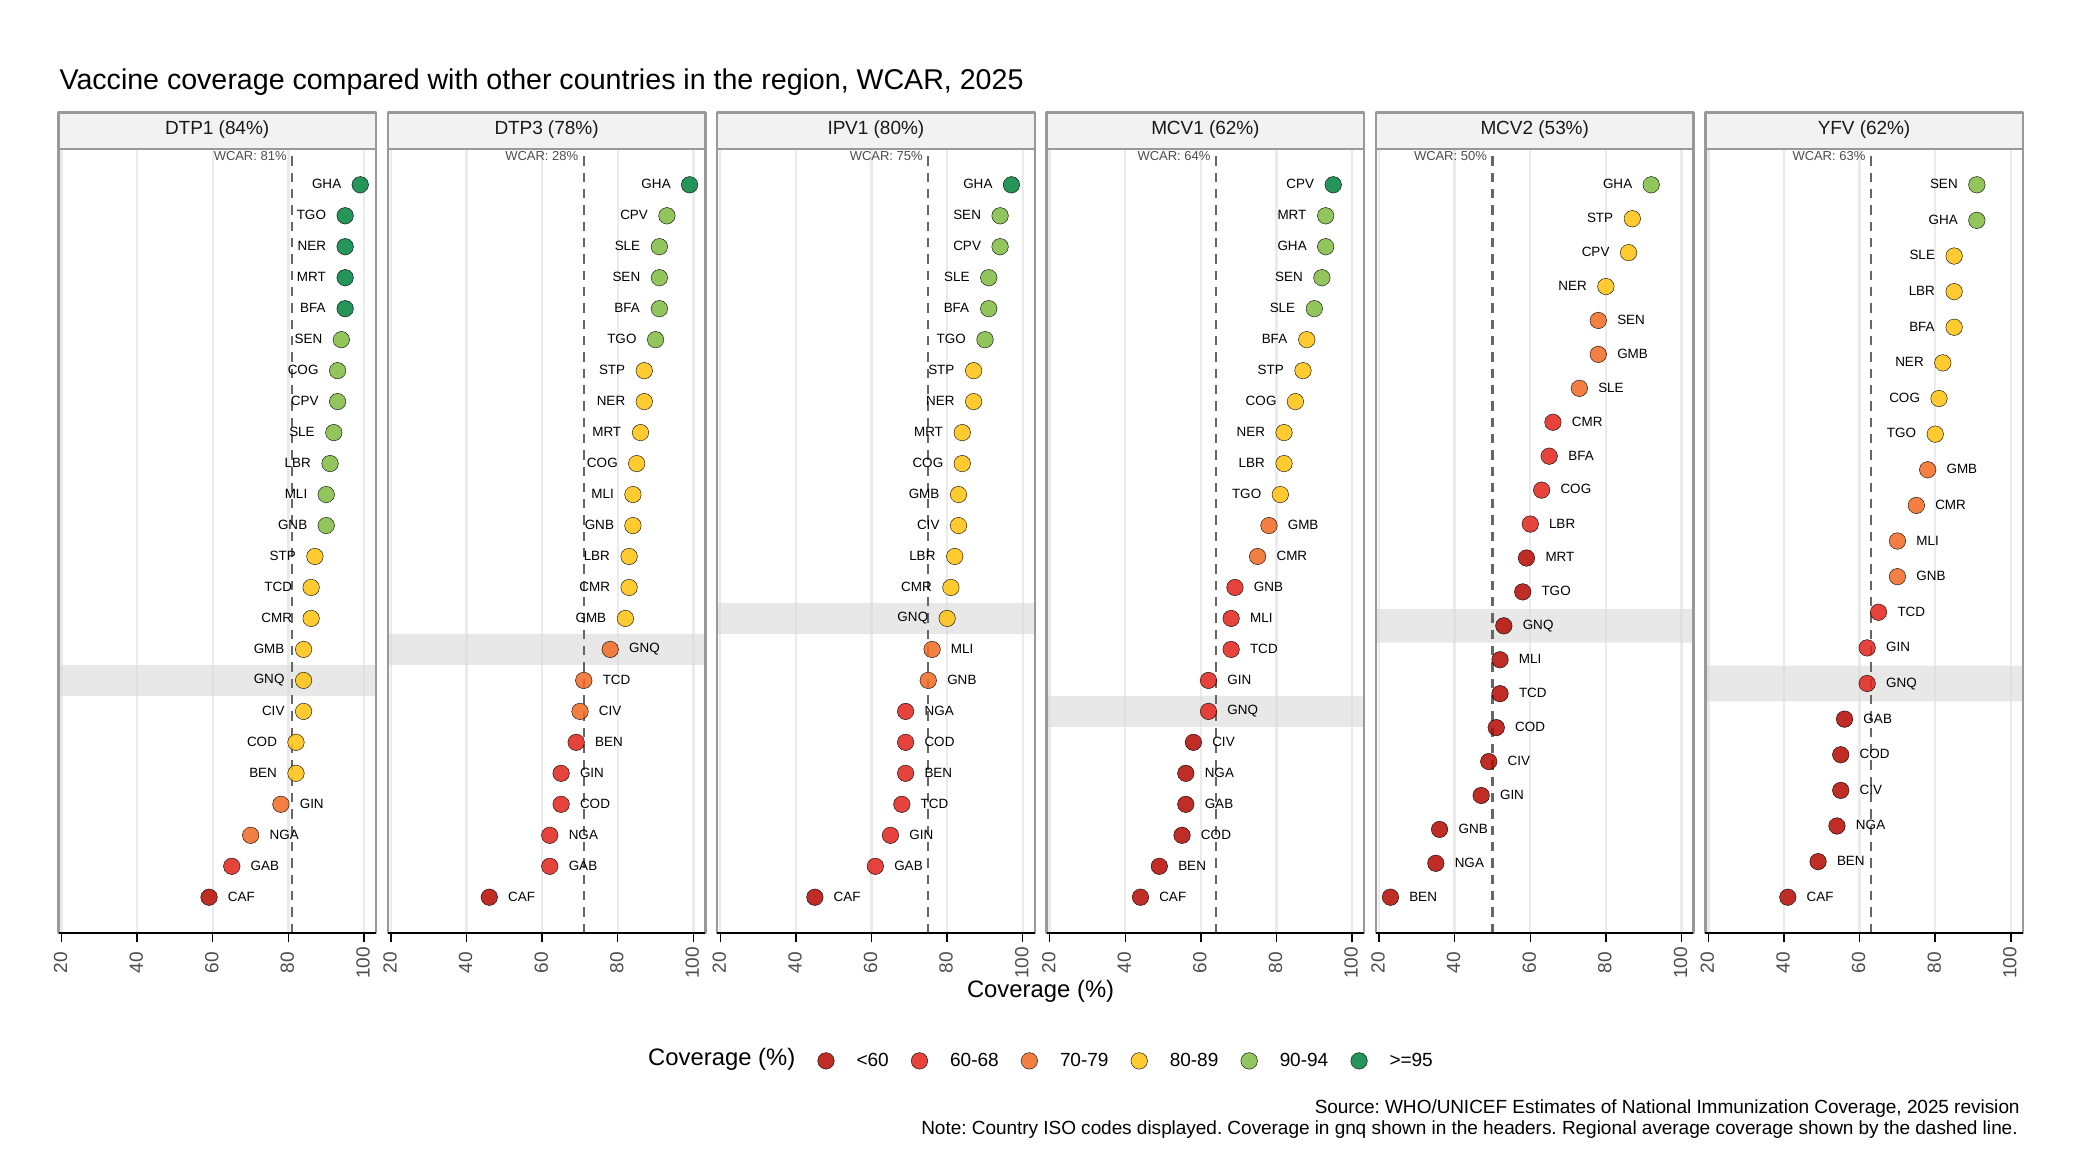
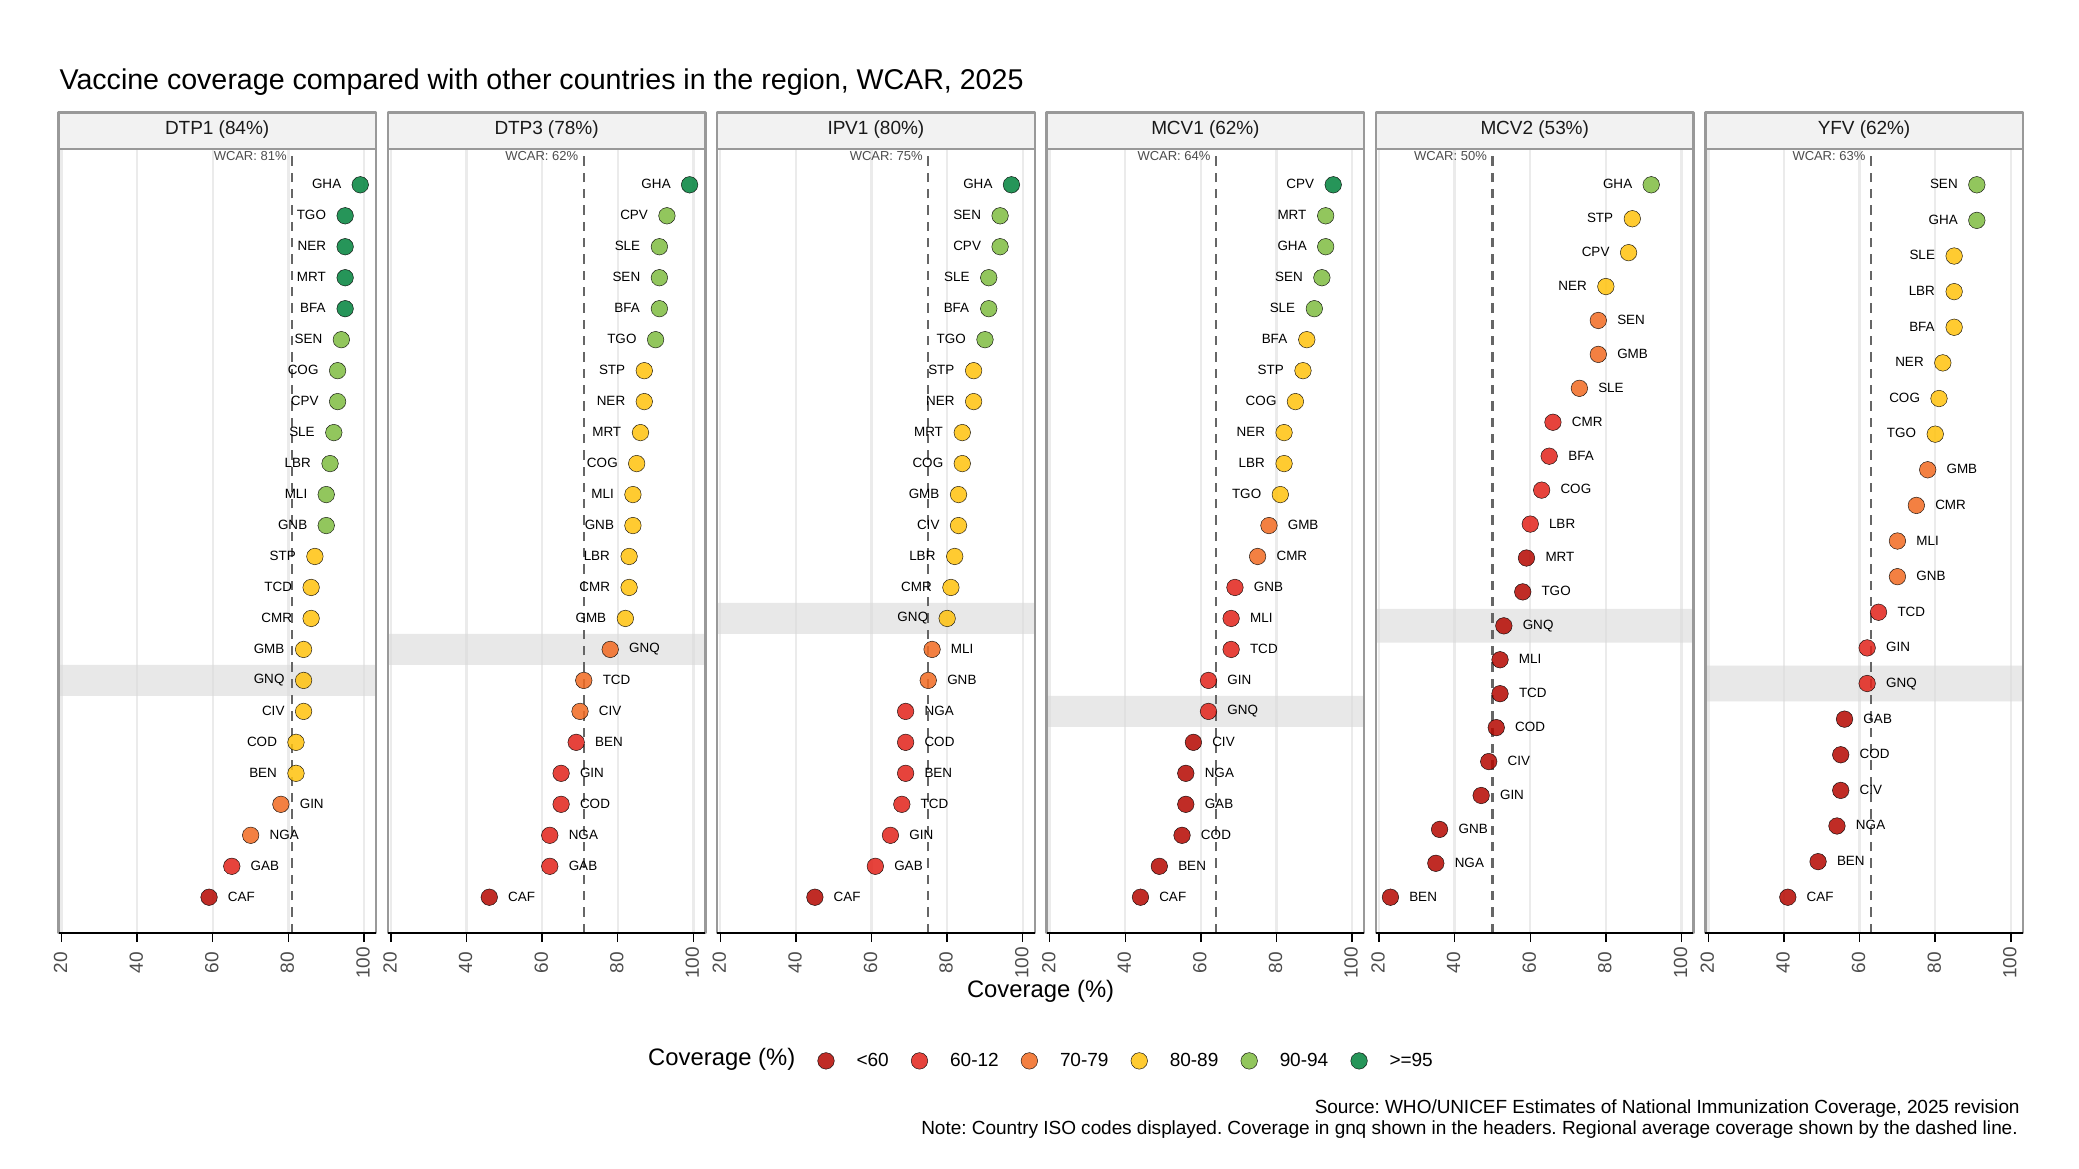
WCAR 28%: 28% -> 62%
60-68: 60-68 -> 60-12
